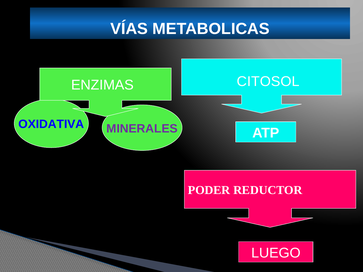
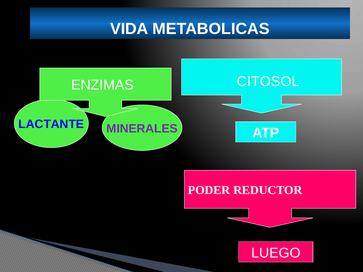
VÍAS: VÍAS -> VIDA
OXIDATIVA: OXIDATIVA -> LACTANTE
